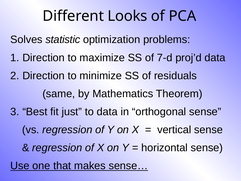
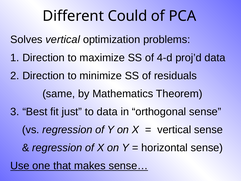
Looks: Looks -> Could
Solves statistic: statistic -> vertical
7-d: 7-d -> 4-d
